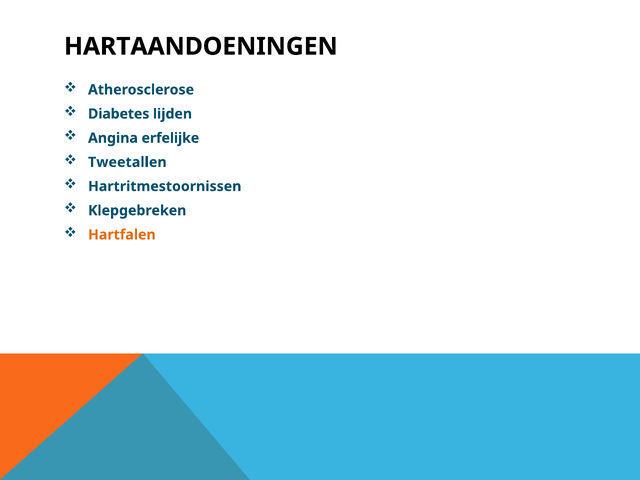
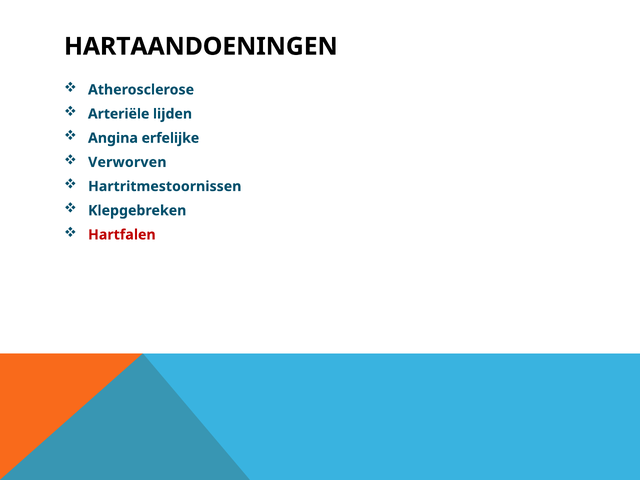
Diabetes: Diabetes -> Arteriële
Tweetallen: Tweetallen -> Verworven
Hartfalen colour: orange -> red
